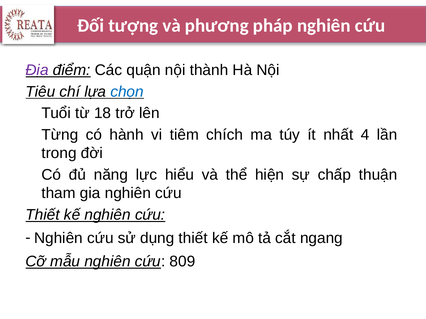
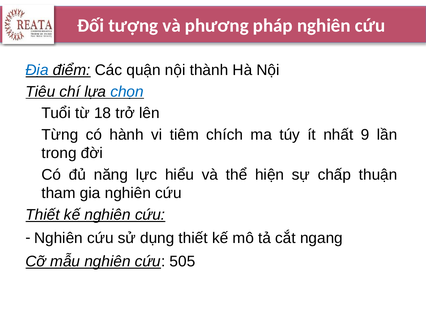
Địa colour: purple -> blue
4: 4 -> 9
809: 809 -> 505
